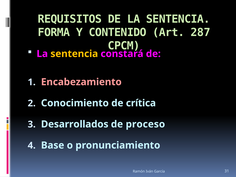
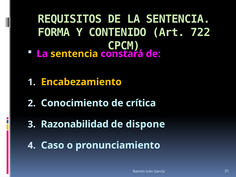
287: 287 -> 722
Encabezamiento colour: pink -> yellow
Desarrollados: Desarrollados -> Razonabilidad
proceso: proceso -> dispone
Base: Base -> Caso
